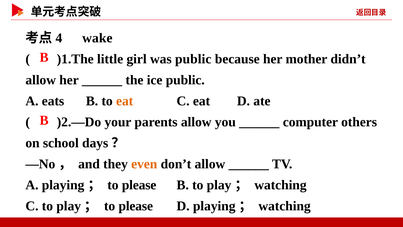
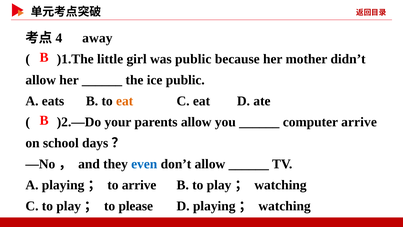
wake: wake -> away
computer others: others -> arrive
even colour: orange -> blue
please at (139, 185): please -> arrive
